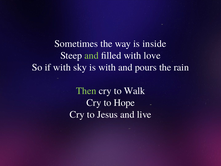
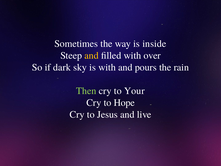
and at (92, 55) colour: light green -> yellow
love: love -> over
if with: with -> dark
Walk: Walk -> Your
